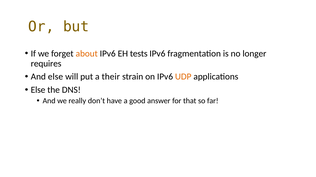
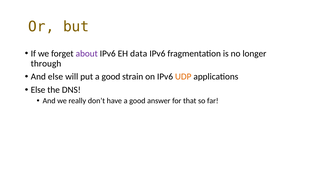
about colour: orange -> purple
tests: tests -> data
requires: requires -> through
put a their: their -> good
